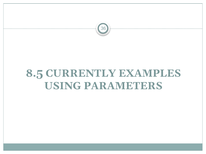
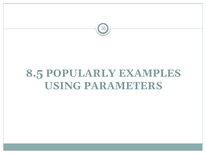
CURRENTLY: CURRENTLY -> POPULARLY
